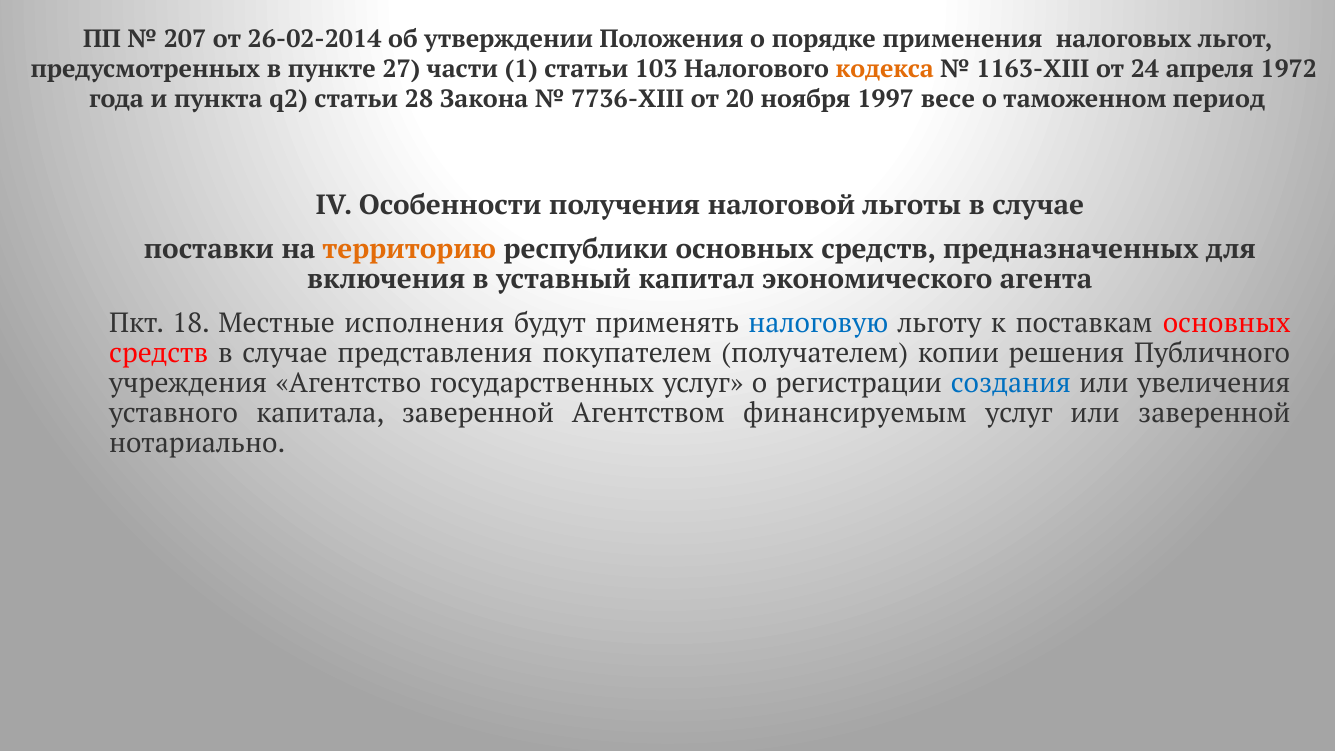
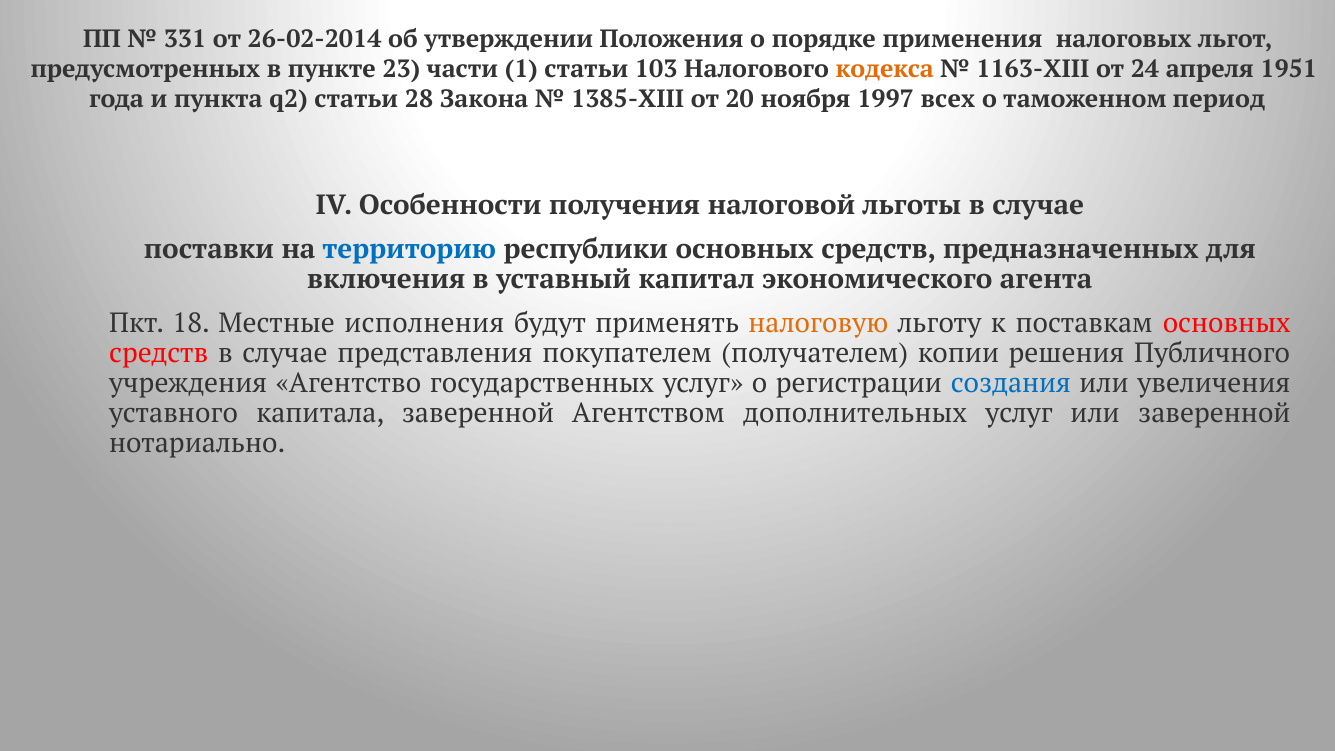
207: 207 -> 331
27: 27 -> 23
1972: 1972 -> 1951
7736-XIII: 7736-XIII -> 1385-XIII
весе: весе -> всех
территорию colour: orange -> blue
налоговую colour: blue -> orange
финансируемым: финансируемым -> дополнительных
